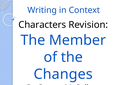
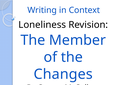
Characters: Characters -> Loneliness
